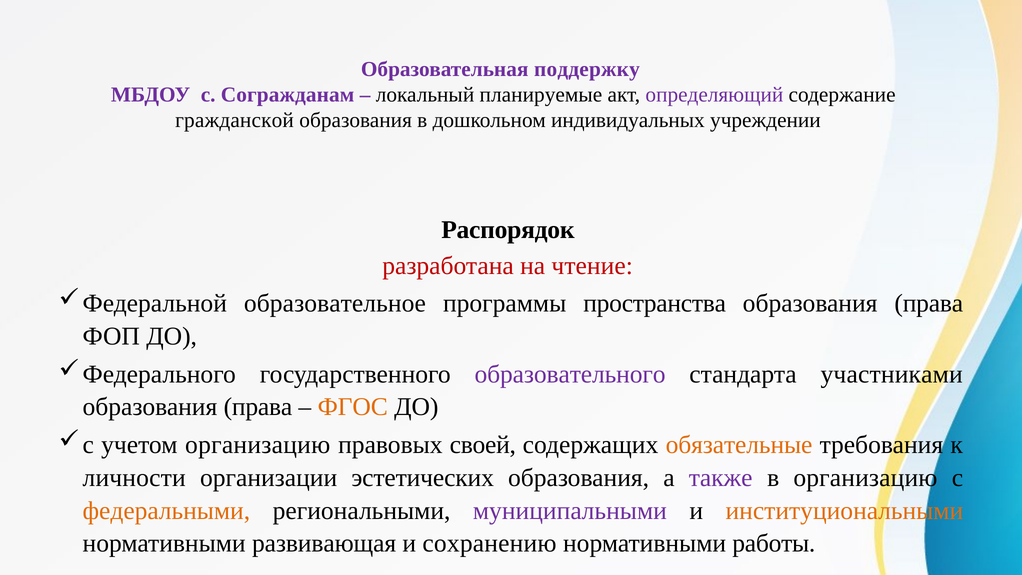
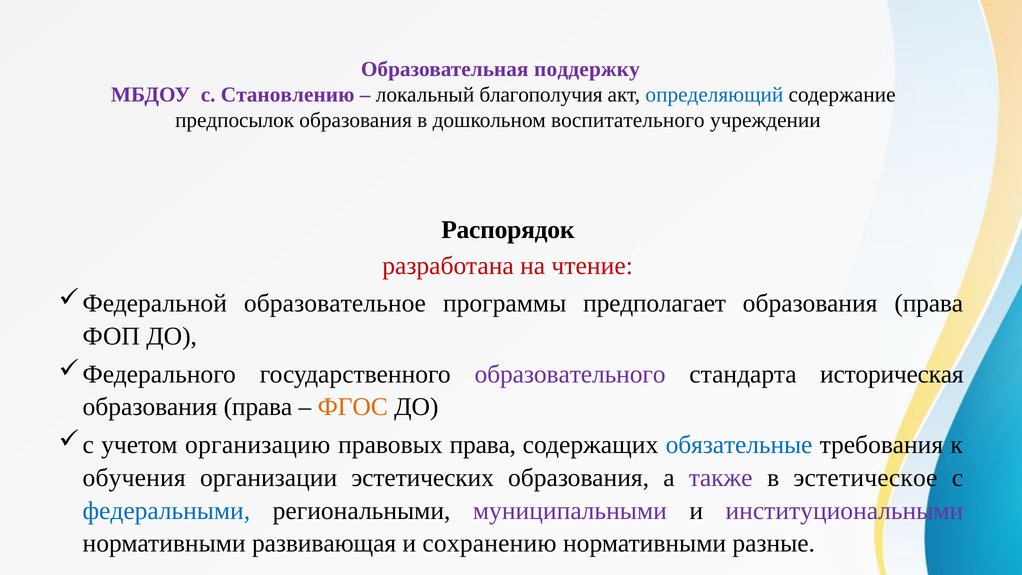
Согражданам: Согражданам -> Становлению
планируемые: планируемые -> благополучия
определяющий colour: purple -> blue
гражданской: гражданской -> предпосылок
индивидуальных: индивидуальных -> воспитательного
пространства: пространства -> предполагает
участниками: участниками -> историческая
правовых своей: своей -> права
обязательные colour: orange -> blue
личности: личности -> обучения
в организацию: организацию -> эстетическое
федеральными colour: orange -> blue
институциональными colour: orange -> purple
работы: работы -> разные
